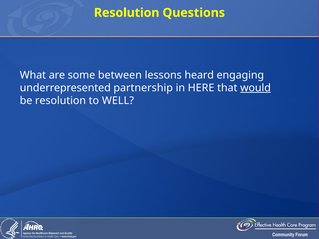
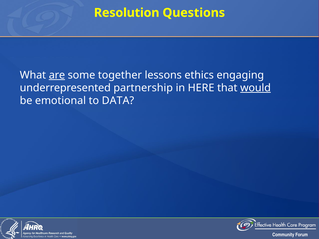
are underline: none -> present
between: between -> together
heard: heard -> ethics
be resolution: resolution -> emotional
WELL: WELL -> DATA
